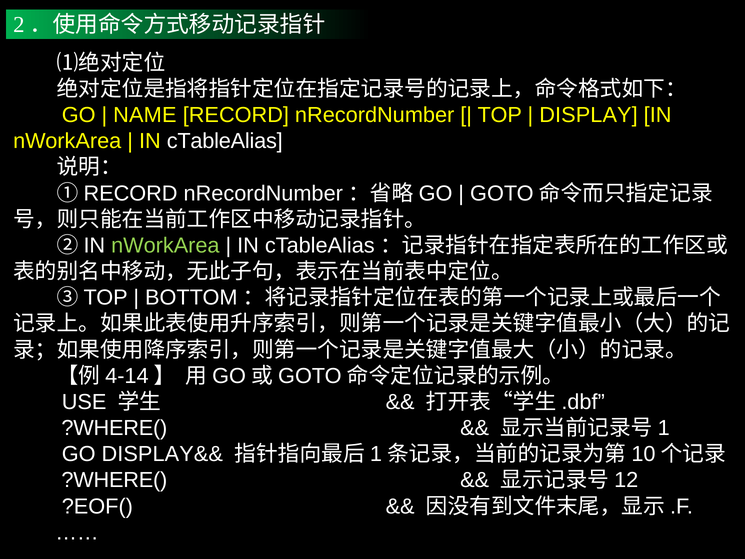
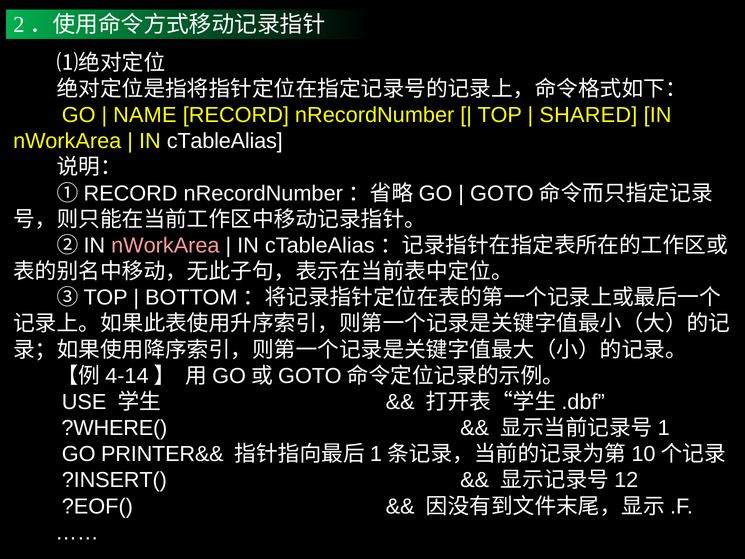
DISPLAY: DISPLAY -> SHARED
nWorkArea at (165, 245) colour: light green -> pink
DISPLAY&&: DISPLAY&& -> PRINTER&&
?WHERE( at (114, 480): ?WHERE( -> ?INSERT(
